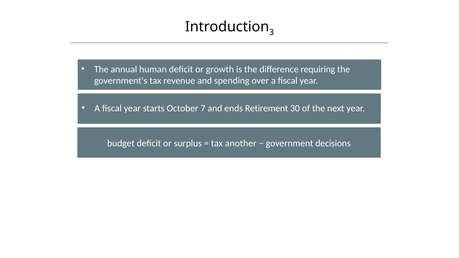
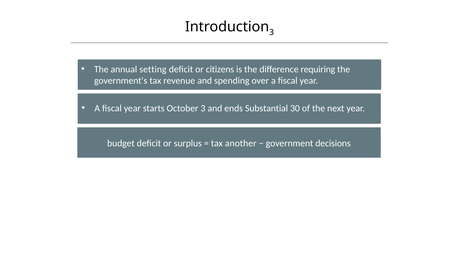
human: human -> setting
growth: growth -> citizens
October 7: 7 -> 3
Retirement: Retirement -> Substantial
